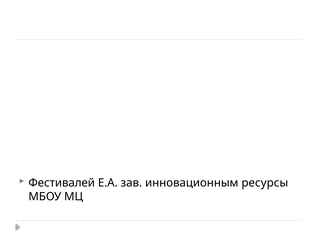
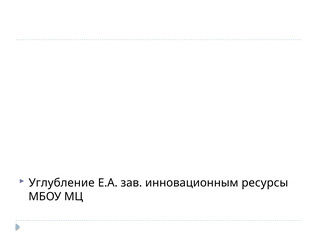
Фестивалей: Фестивалей -> Углубление
